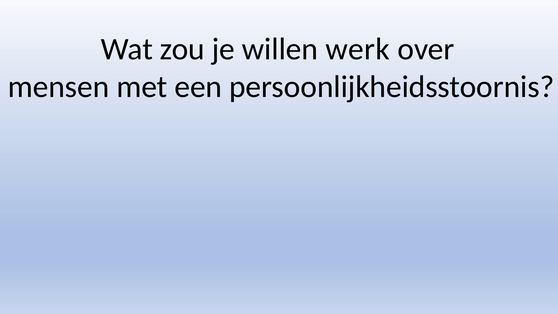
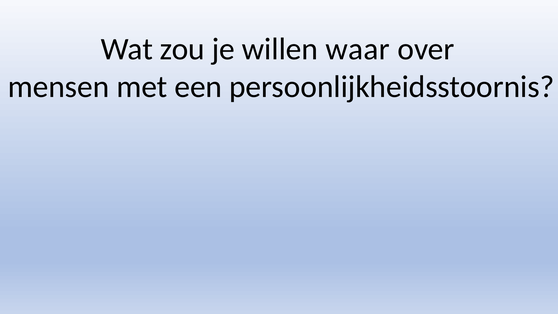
werk: werk -> waar
